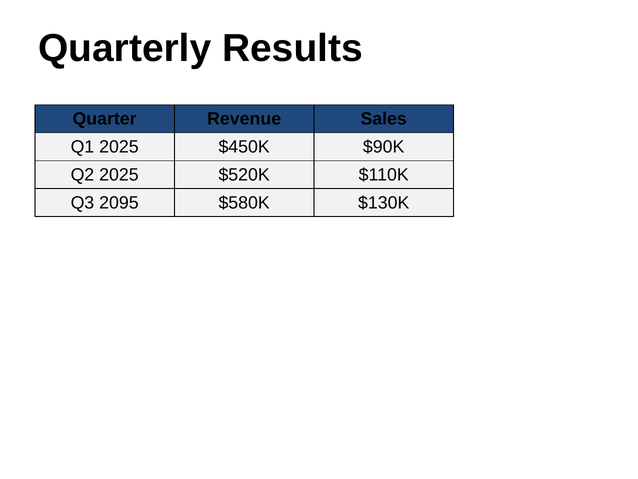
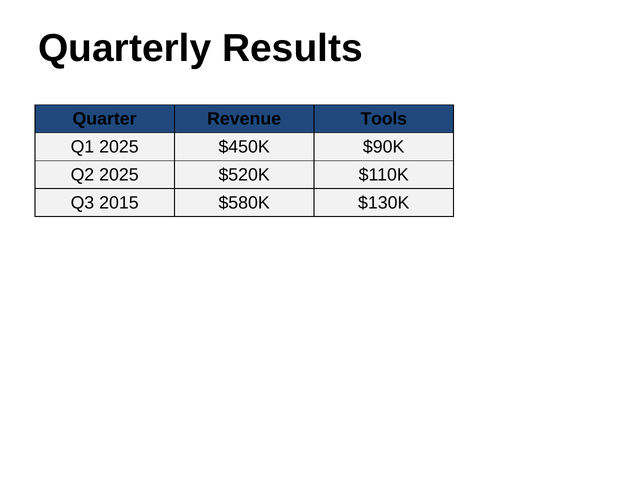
Sales: Sales -> Tools
2095: 2095 -> 2015
